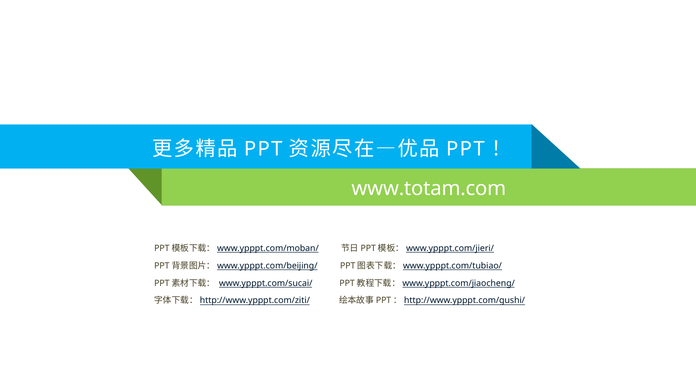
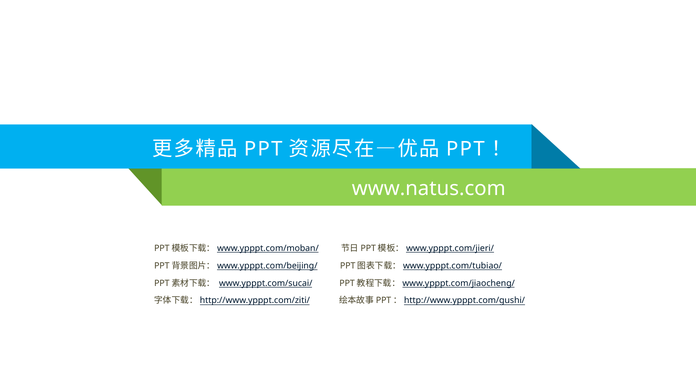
www.totam.com: www.totam.com -> www.natus.com
